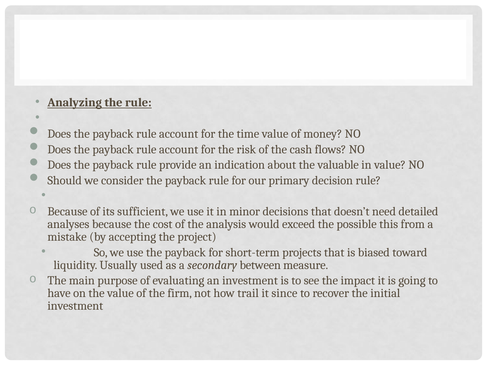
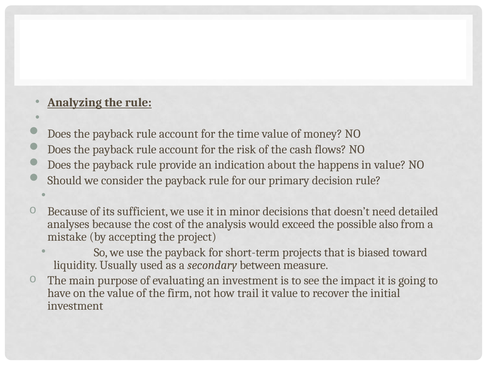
valuable: valuable -> happens
this: this -> also
it since: since -> value
